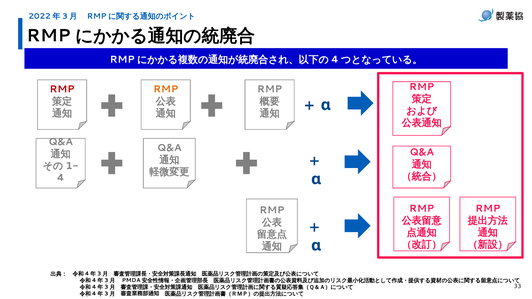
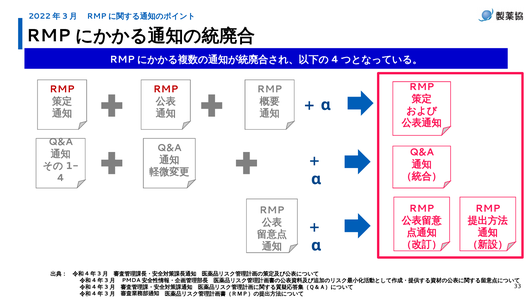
RMP at (166, 89) colour: orange -> red
